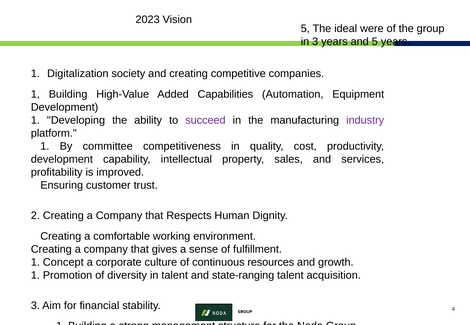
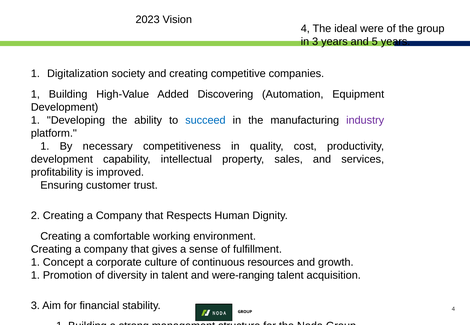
5 at (305, 29): 5 -> 4
Capabilities: Capabilities -> Discovering
succeed colour: purple -> blue
committee: committee -> necessary
state-ranging: state-ranging -> were-ranging
